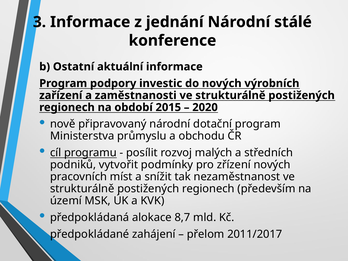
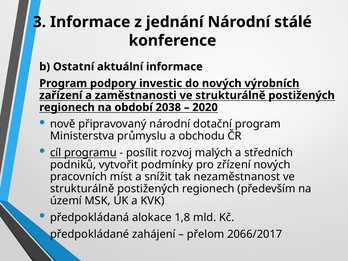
2015: 2015 -> 2038
8,7: 8,7 -> 1,8
2011/2017: 2011/2017 -> 2066/2017
